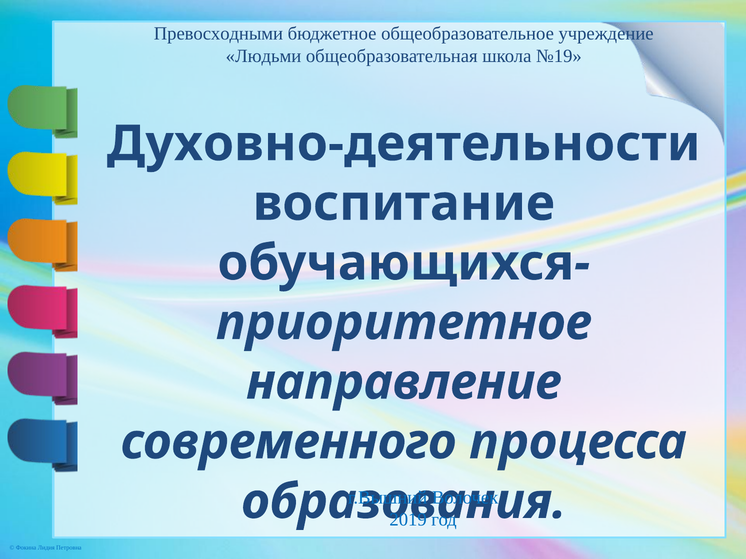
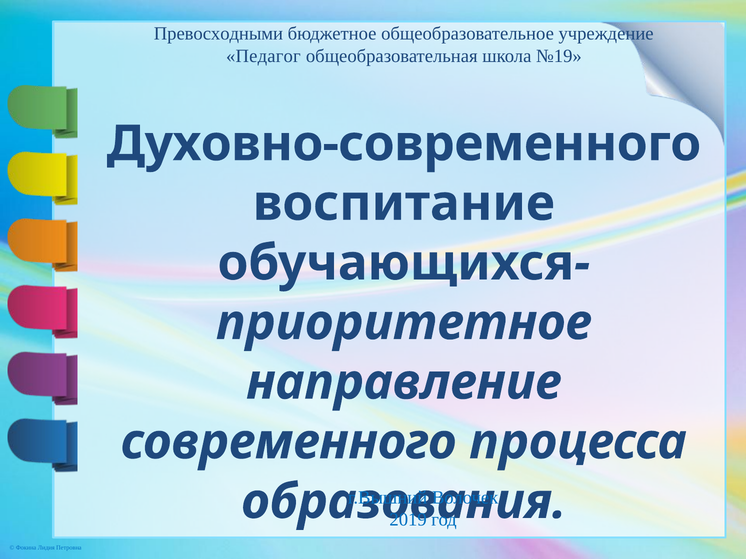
Людьми: Людьми -> Педагог
Духовно-деятельности: Духовно-деятельности -> Духовно-современного
